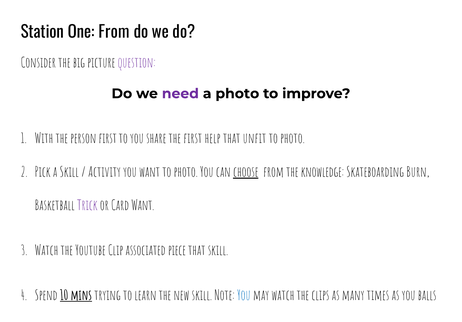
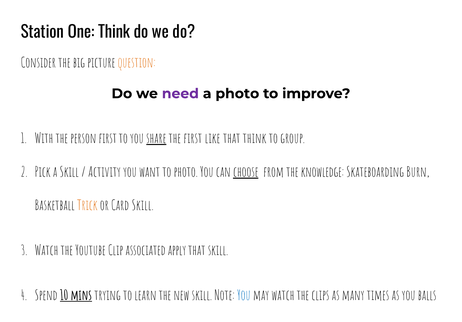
One From: From -> Think
question colour: purple -> orange
share underline: none -> present
help: help -> like
that unfit: unfit -> think
photo at (293, 138): photo -> group
Trick colour: purple -> orange
Card Want: Want -> Skill
piece: piece -> apply
